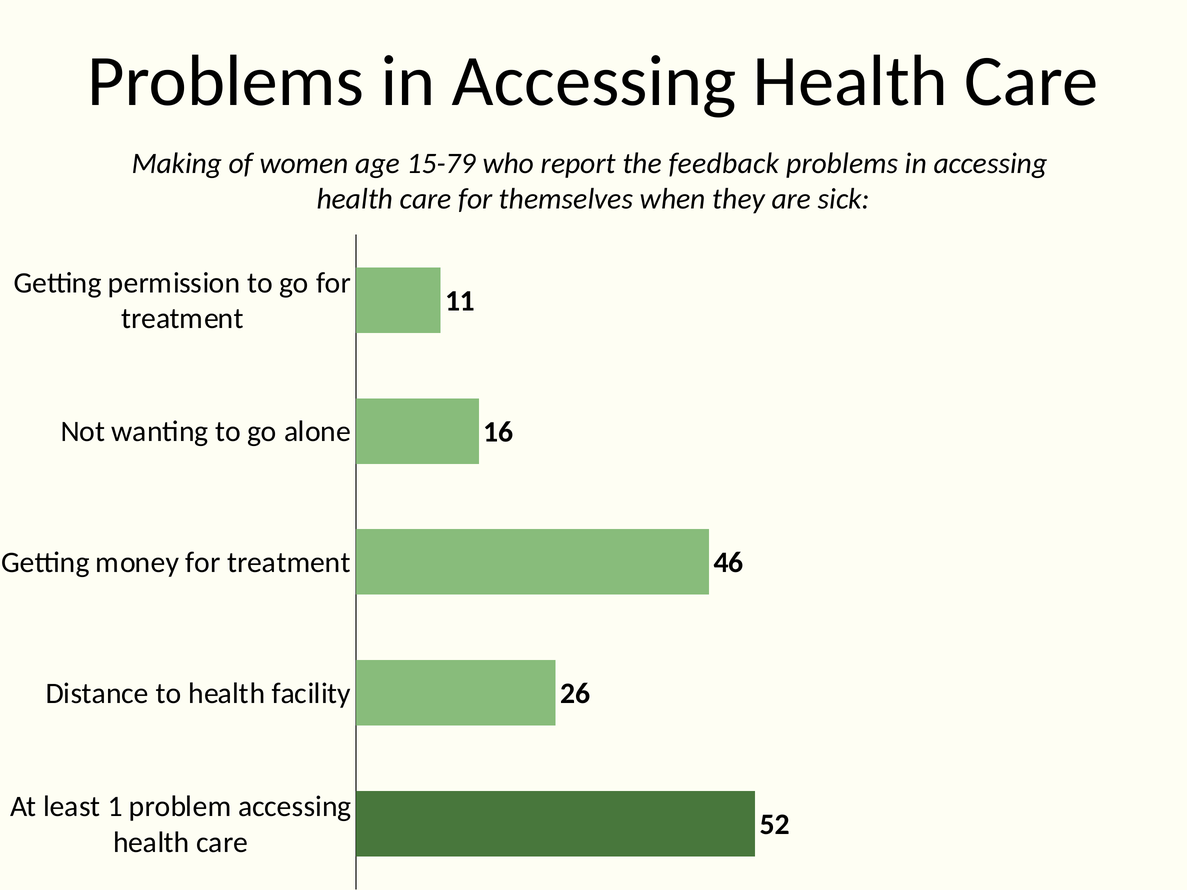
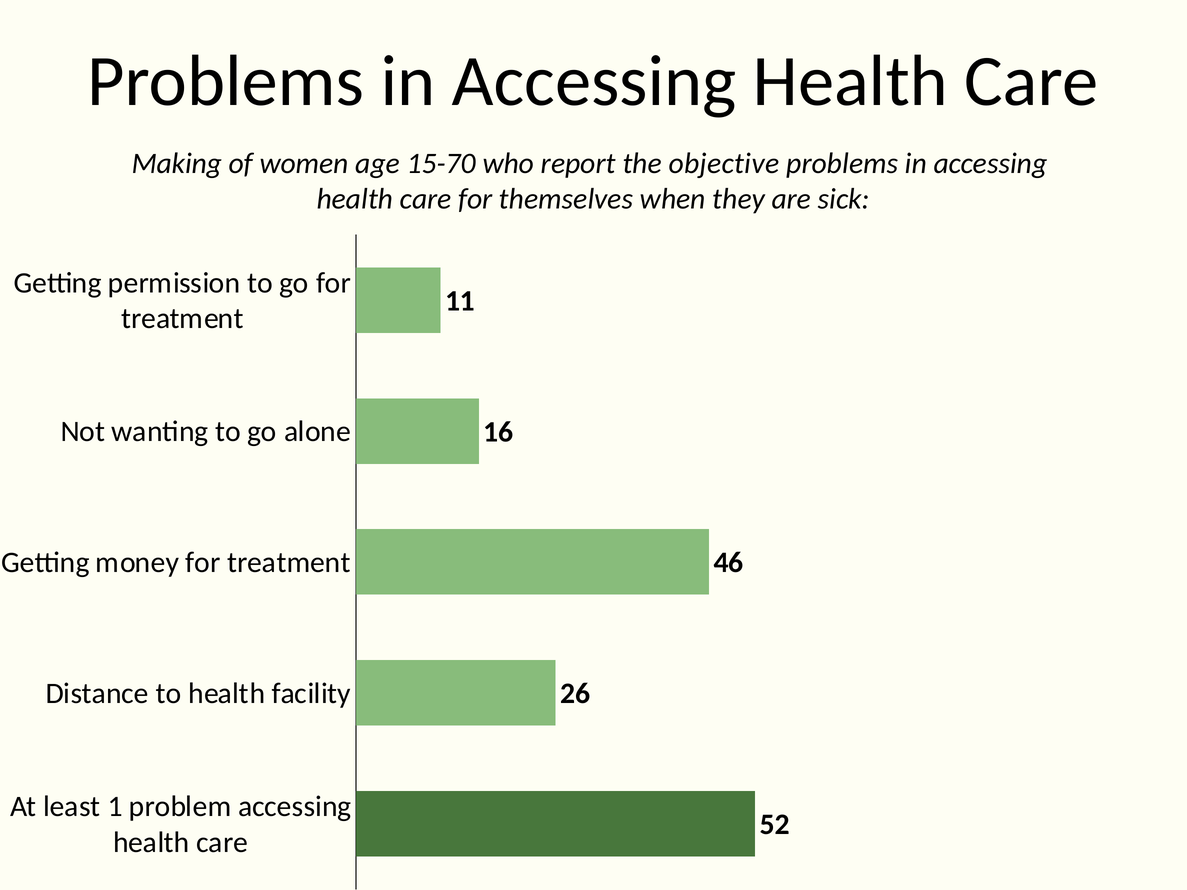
15-79: 15-79 -> 15-70
feedback: feedback -> objective
